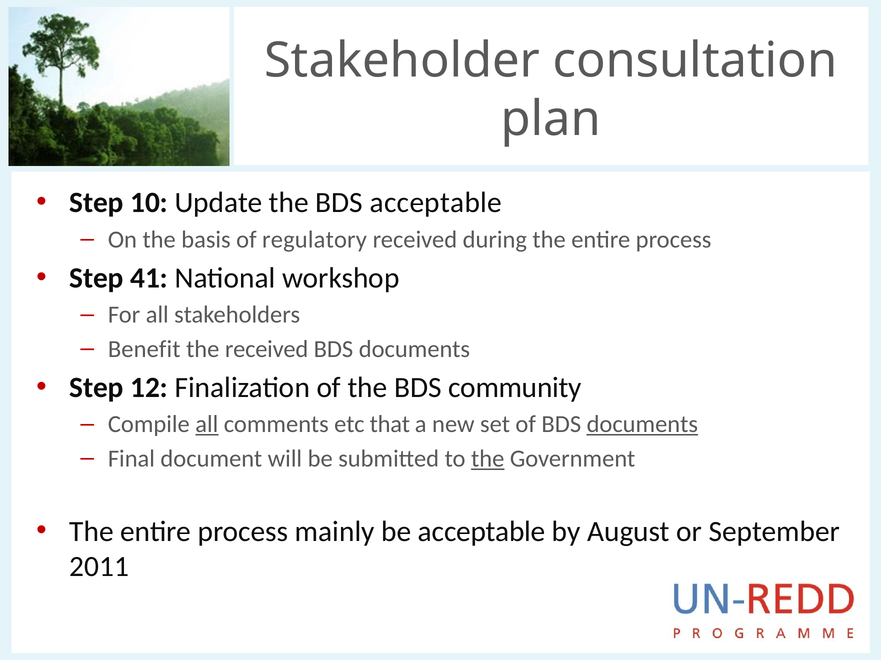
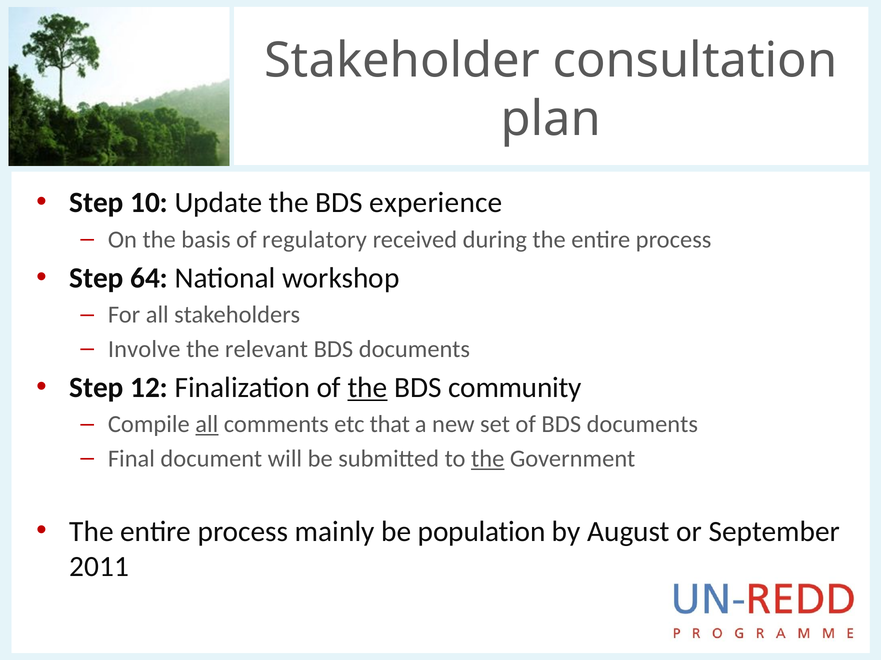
BDS acceptable: acceptable -> experience
41: 41 -> 64
Benefit: Benefit -> Involve
the received: received -> relevant
the at (368, 388) underline: none -> present
documents at (642, 425) underline: present -> none
be acceptable: acceptable -> population
